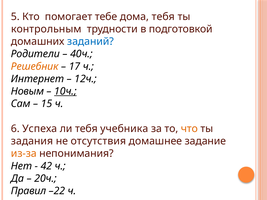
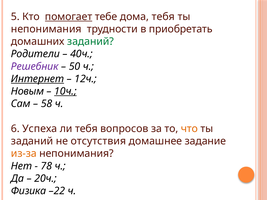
помогает underline: none -> present
контрольным at (46, 29): контрольным -> непонимания
подготовкой: подготовкой -> приобретать
заданий at (90, 42) colour: blue -> green
Решебник colour: orange -> purple
17: 17 -> 50
Интернет underline: none -> present
15: 15 -> 58
учебника: учебника -> вопросов
задания at (32, 141): задания -> заданий
42: 42 -> 78
Правил: Правил -> Физика
